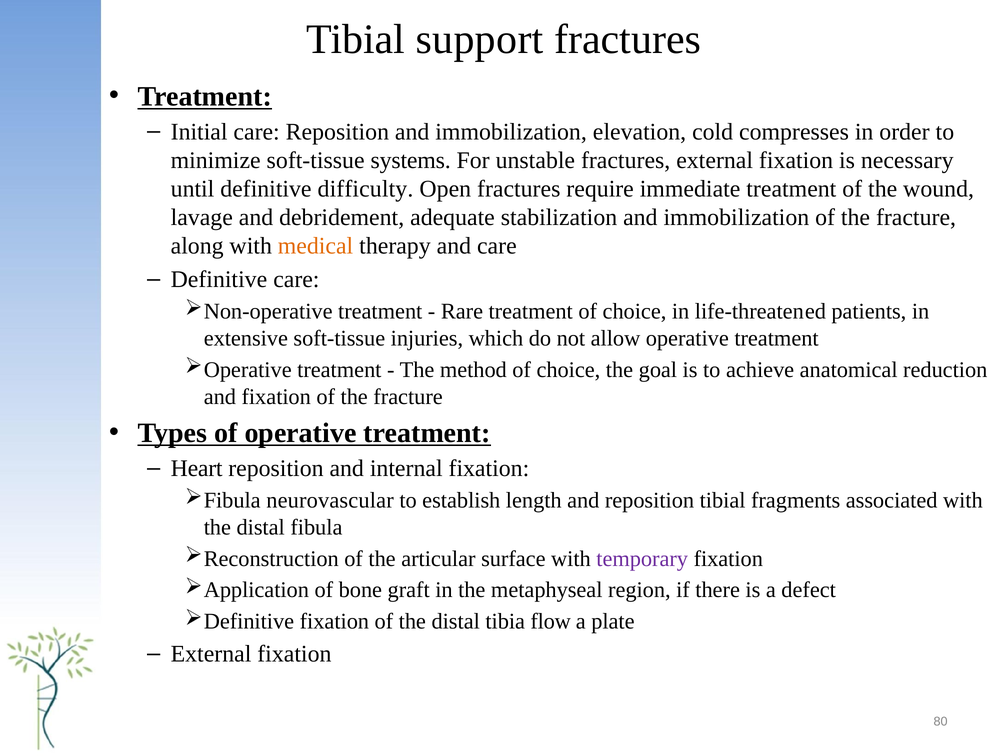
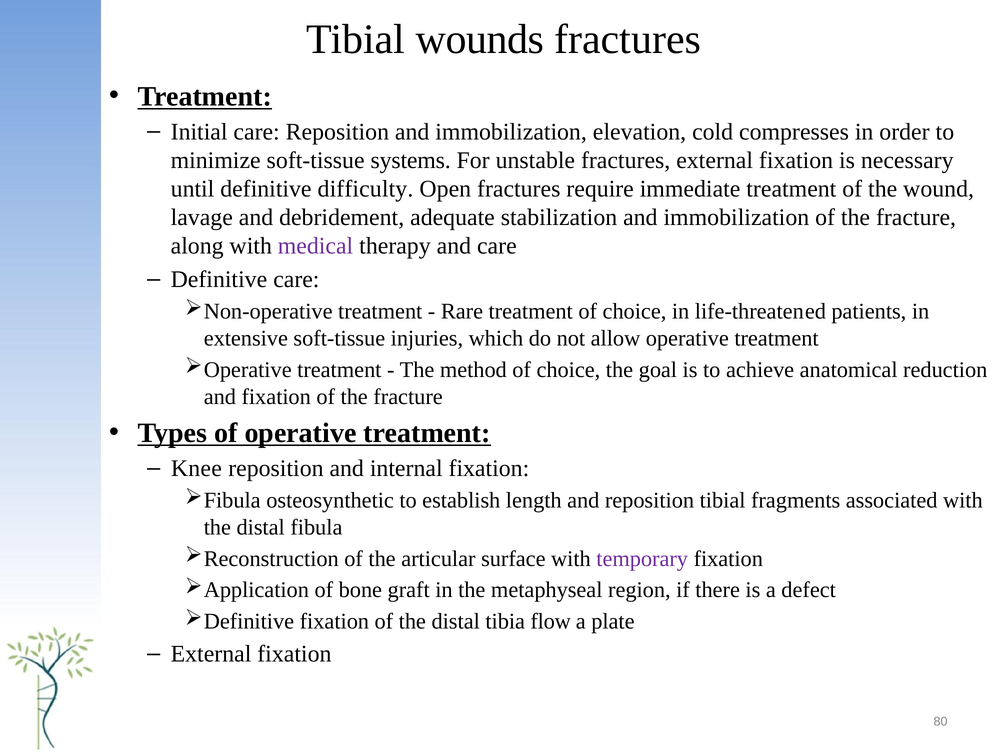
support: support -> wounds
medical colour: orange -> purple
Heart: Heart -> Knee
neurovascular: neurovascular -> osteosynthetic
